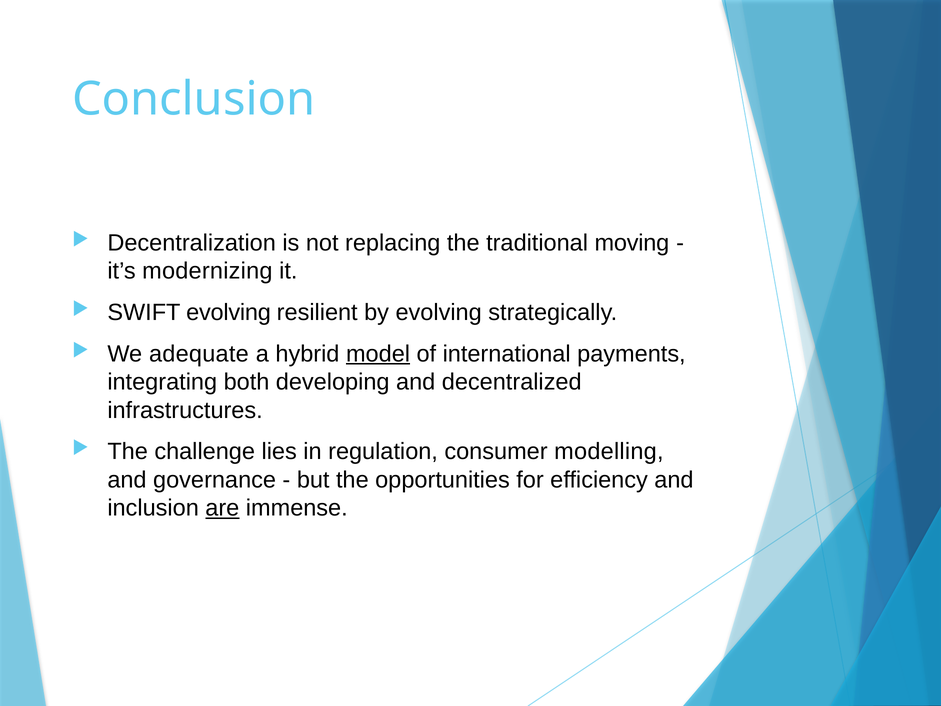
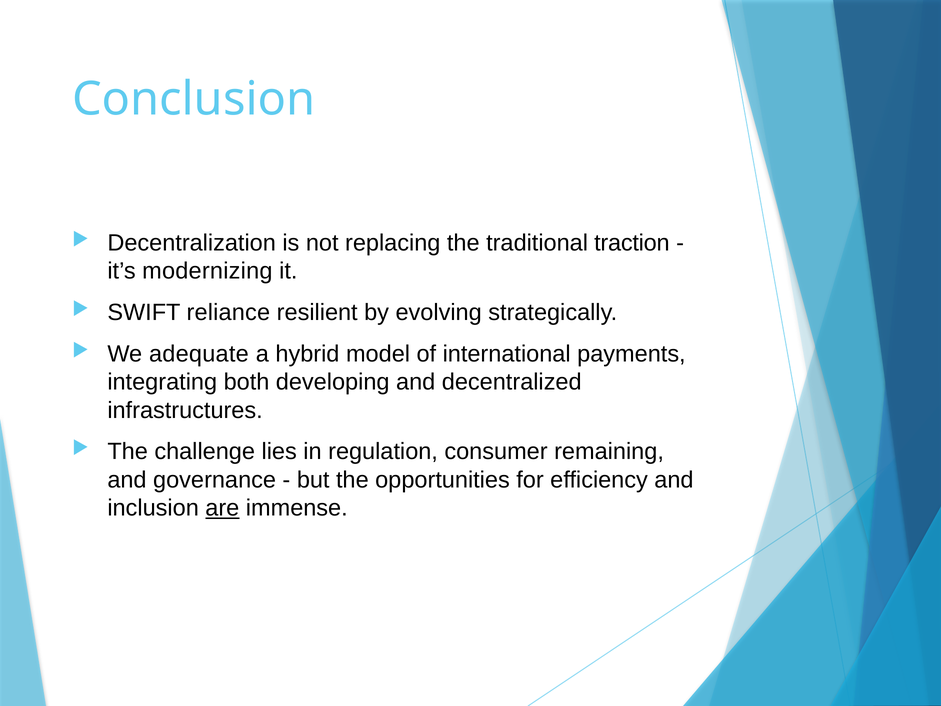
moving: moving -> traction
SWIFT evolving: evolving -> reliance
model underline: present -> none
modelling: modelling -> remaining
